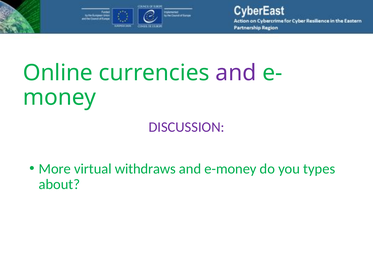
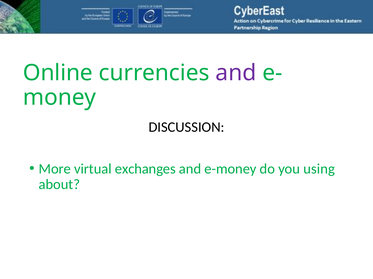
DISCUSSION colour: purple -> black
withdraws: withdraws -> exchanges
types: types -> using
